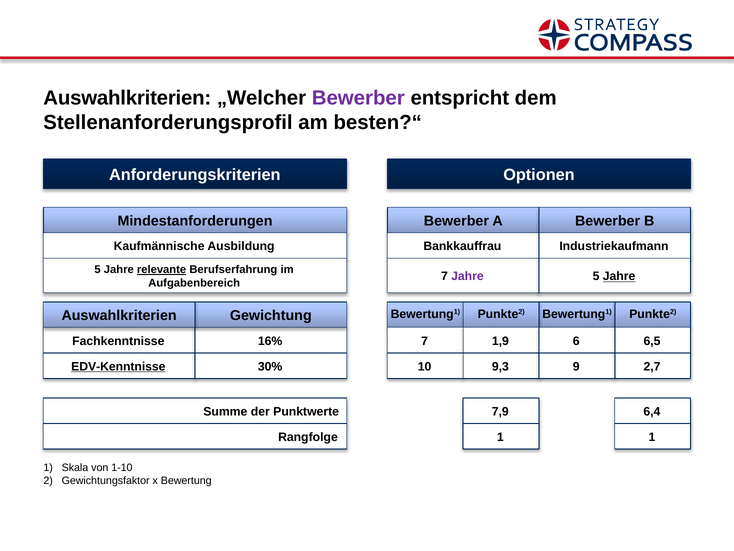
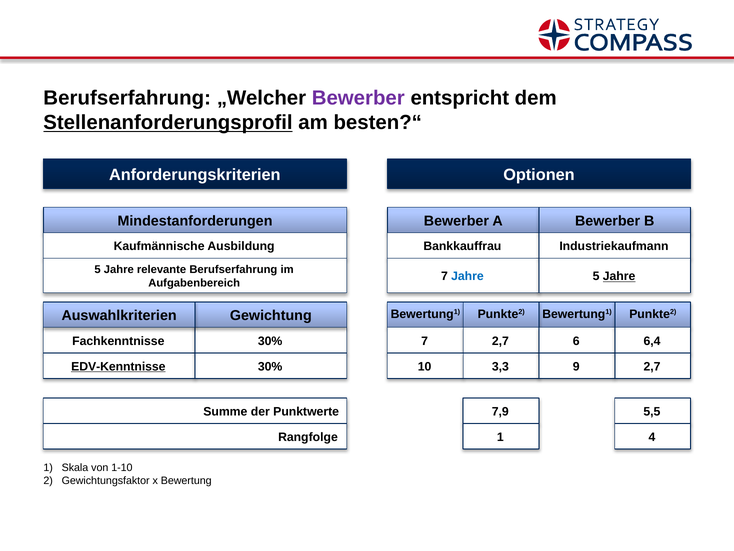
Auswahlkriterien at (127, 98): Auswahlkriterien -> Berufserfahrung
Stellenanforderungsprofil underline: none -> present
relevante underline: present -> none
Jahre at (467, 276) colour: purple -> blue
16% at (270, 341): 16% -> 30%
7 1,9: 1,9 -> 2,7
6,5: 6,5 -> 6,4
9,3: 9,3 -> 3,3
6,4: 6,4 -> 5,5
1 1: 1 -> 4
